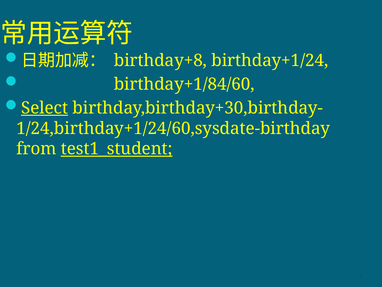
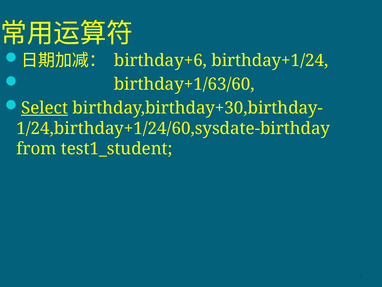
birthday+8: birthday+8 -> birthday+6
birthday+1/84/60: birthday+1/84/60 -> birthday+1/63/60
test1_student underline: present -> none
